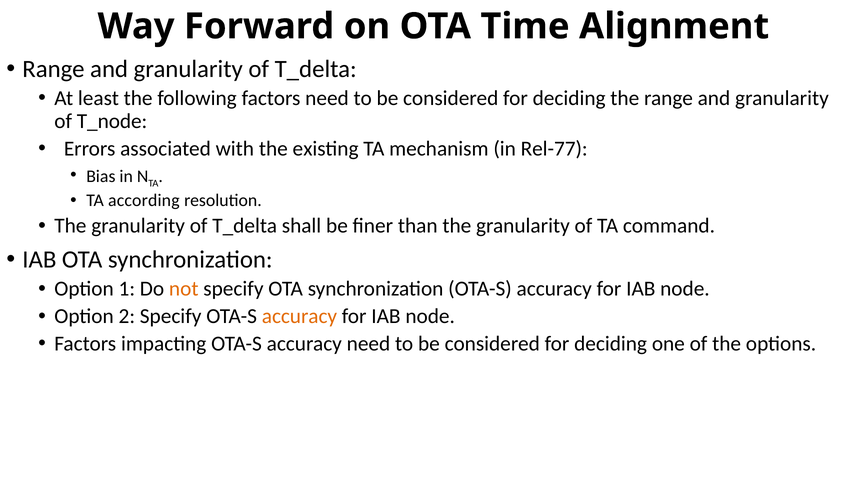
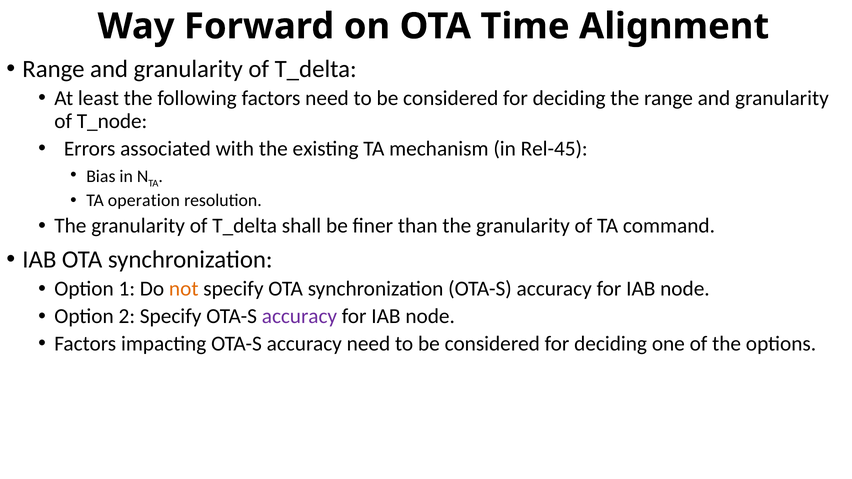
Rel-77: Rel-77 -> Rel-45
according: according -> operation
accuracy at (299, 317) colour: orange -> purple
